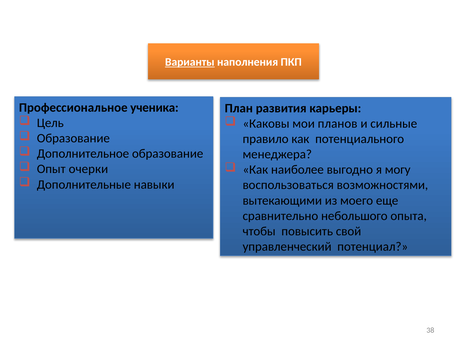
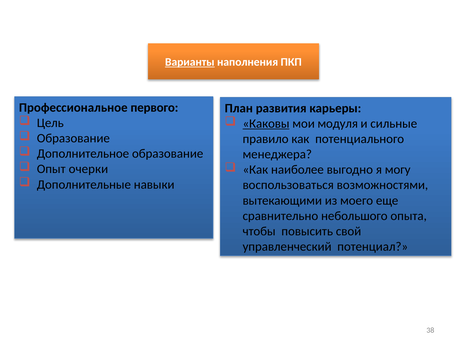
ученика: ученика -> первого
Каковы underline: none -> present
планов: планов -> модуля
